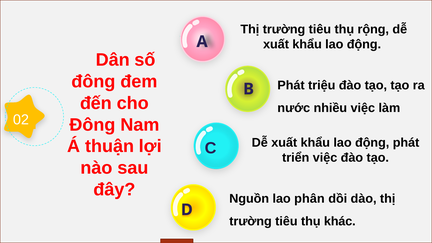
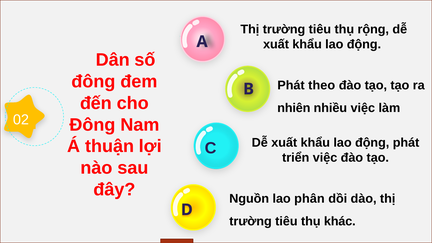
triệu: triệu -> theo
nước: nước -> nhiên
